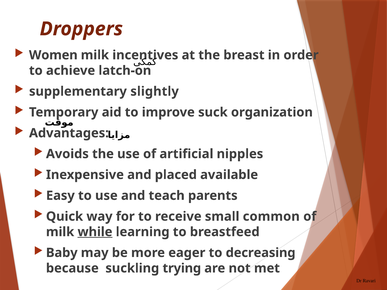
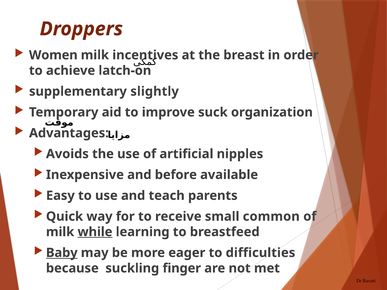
placed: placed -> before
Baby underline: none -> present
decreasing: decreasing -> difficulties
trying: trying -> finger
